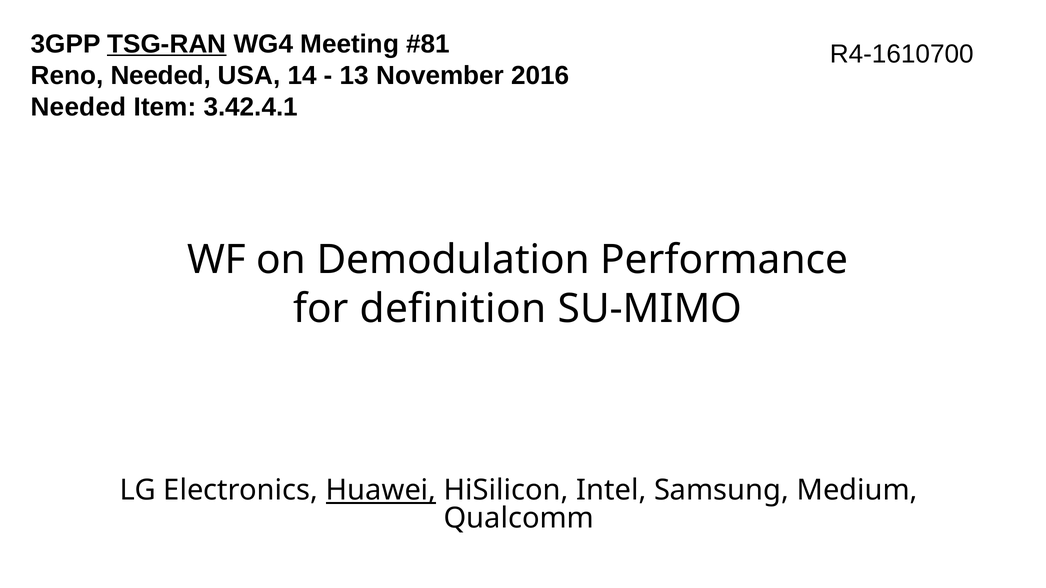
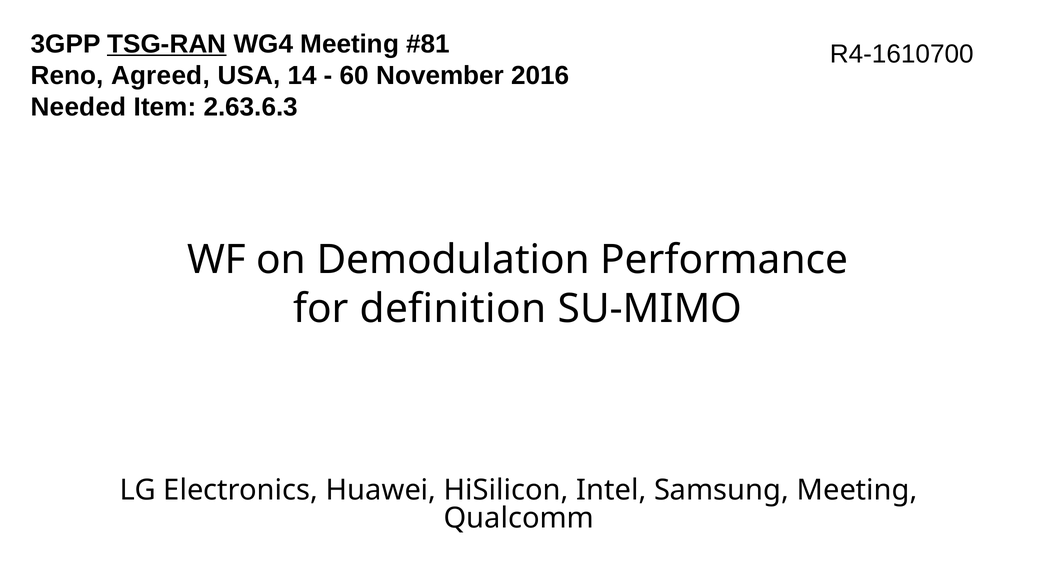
Reno Needed: Needed -> Agreed
13: 13 -> 60
3.42.4.1: 3.42.4.1 -> 2.63.6.3
Huawei underline: present -> none
Samsung Medium: Medium -> Meeting
